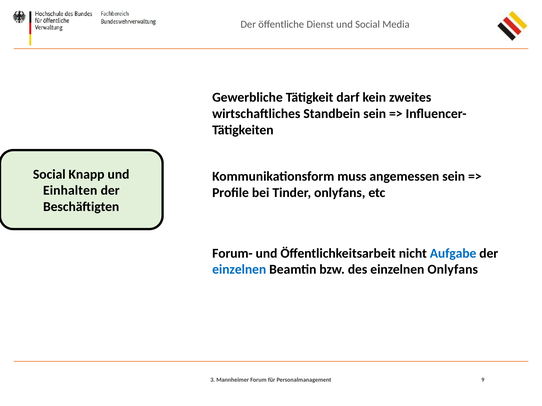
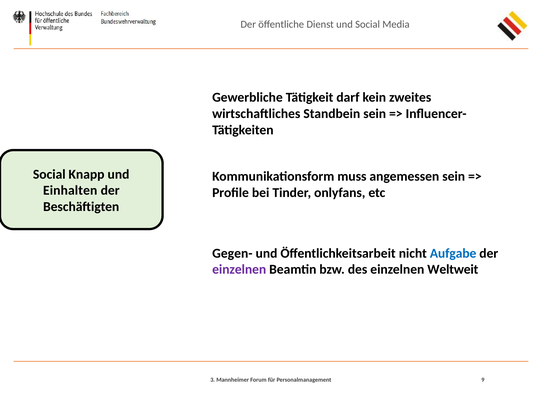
Forum-: Forum- -> Gegen-
einzelnen at (239, 270) colour: blue -> purple
einzelnen Onlyfans: Onlyfans -> Weltweit
